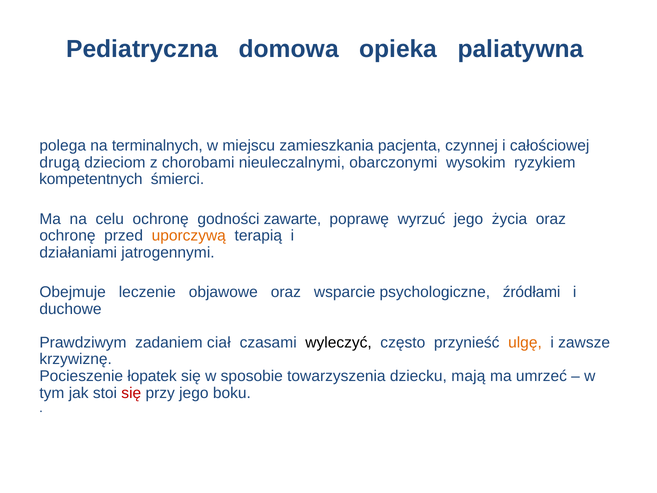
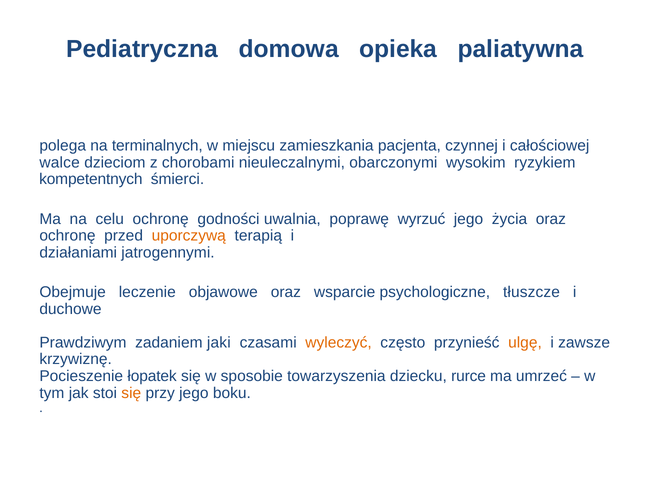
drugą: drugą -> walce
zawarte: zawarte -> uwalnia
źródłami: źródłami -> tłuszcze
ciał: ciał -> jaki
wyleczyć colour: black -> orange
mają: mają -> rurce
się at (131, 393) colour: red -> orange
